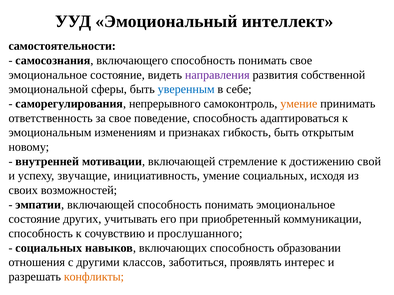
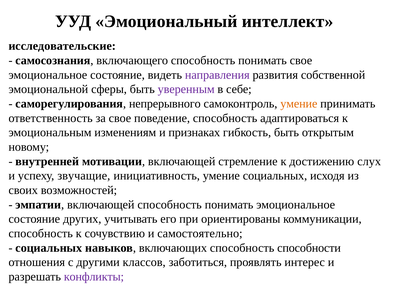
самостоятельности: самостоятельности -> исследовательские
уверенным colour: blue -> purple
свой: свой -> слух
приобретенный: приобретенный -> ориентированы
прослушанного: прослушанного -> самостоятельно
образовании: образовании -> способности
конфликты colour: orange -> purple
